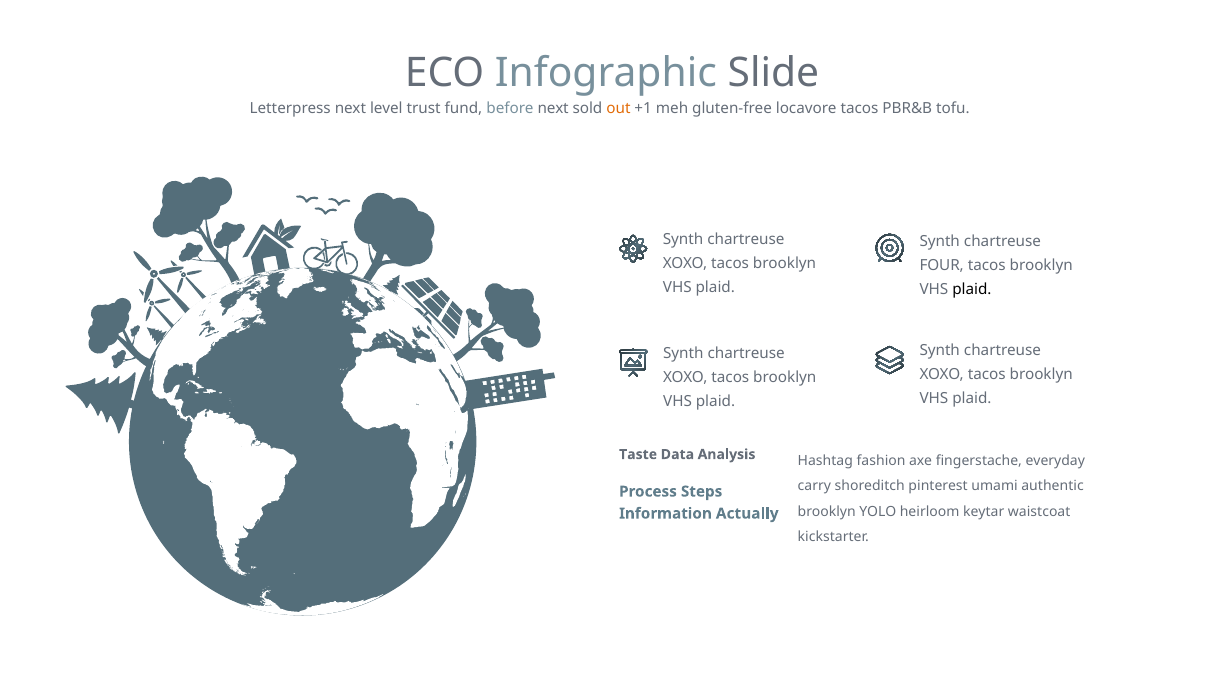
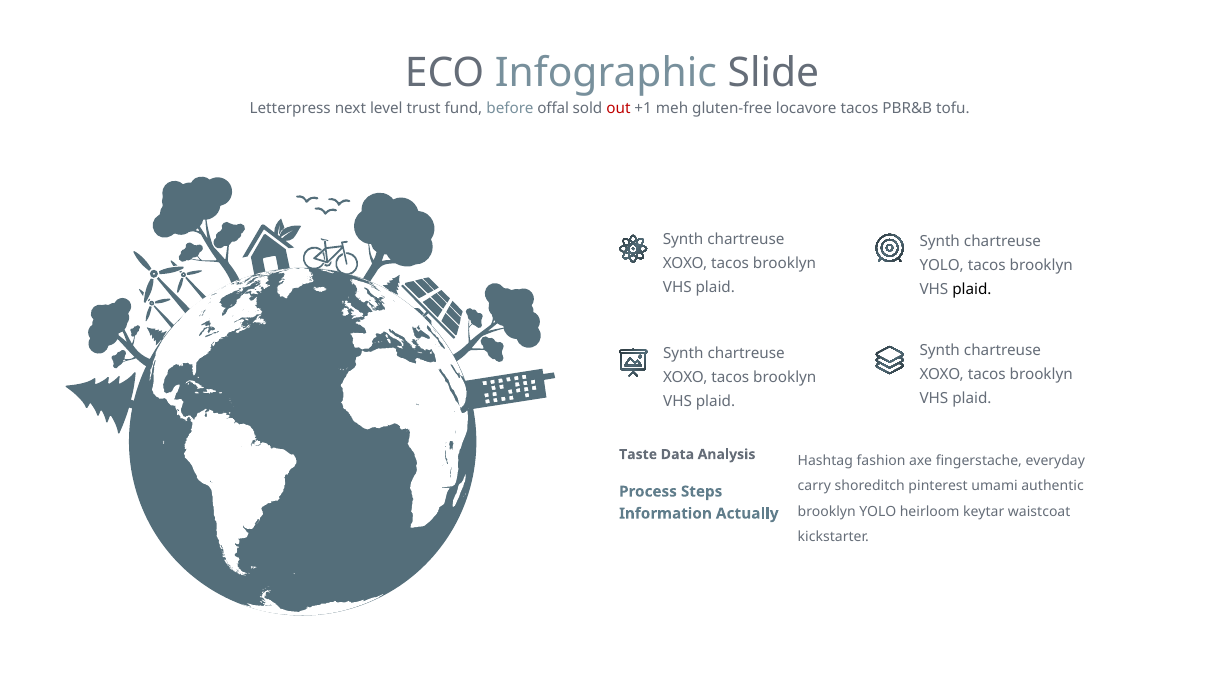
before next: next -> offal
out colour: orange -> red
FOUR at (942, 265): FOUR -> YOLO
